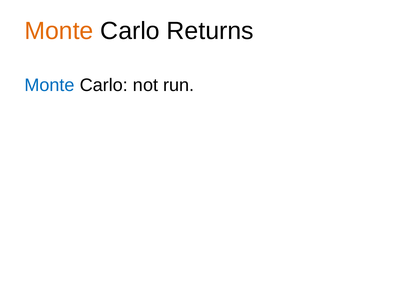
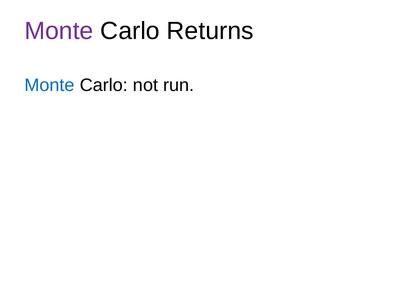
Monte at (59, 31) colour: orange -> purple
